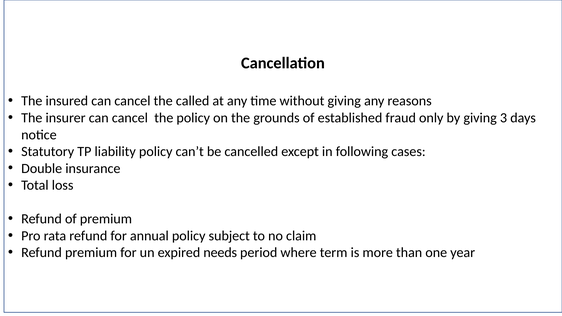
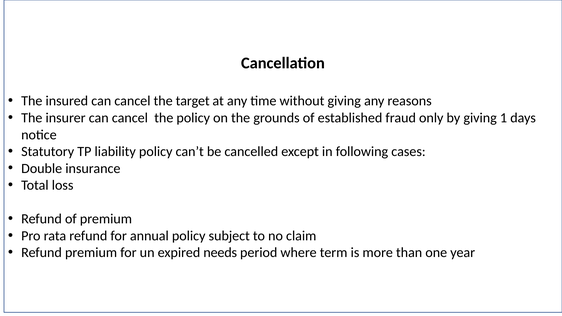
called: called -> target
3: 3 -> 1
